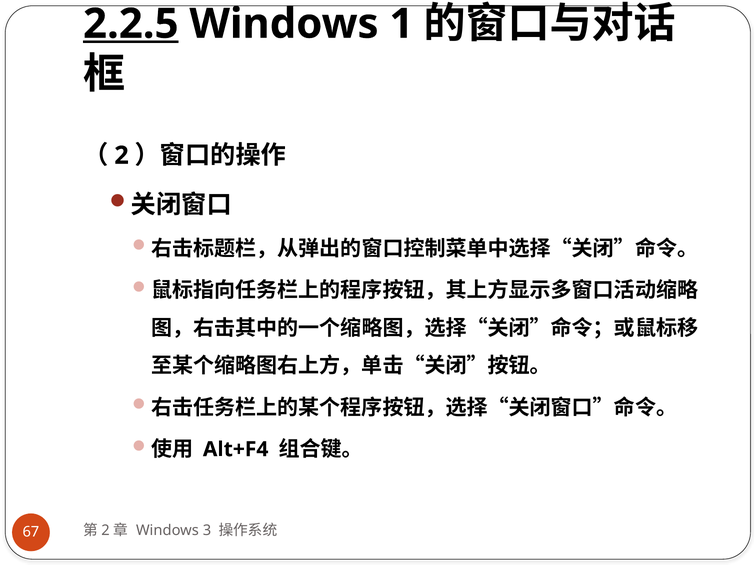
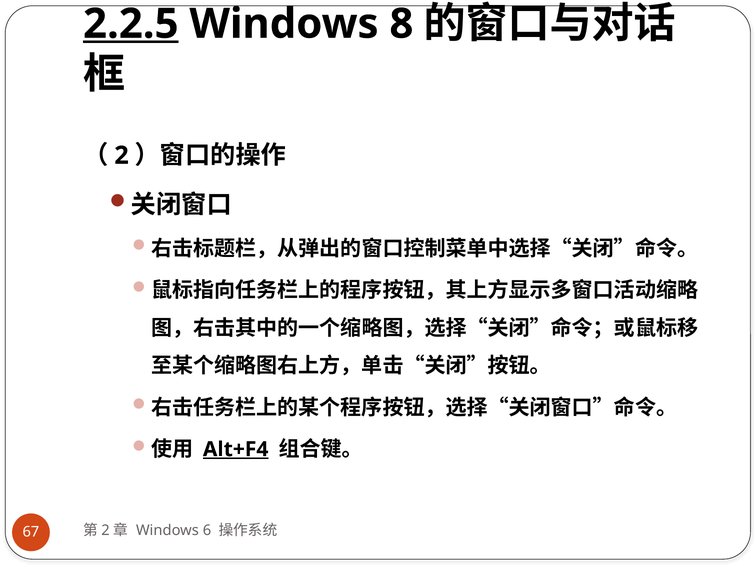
1: 1 -> 8
Alt+F4 underline: none -> present
3: 3 -> 6
